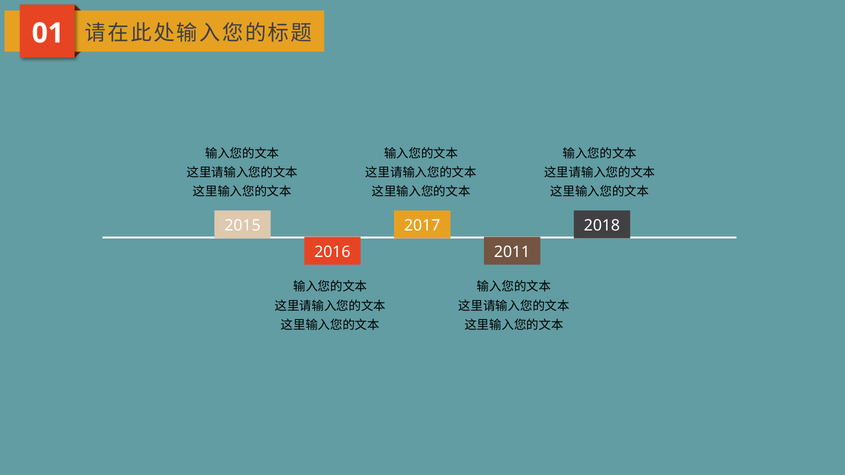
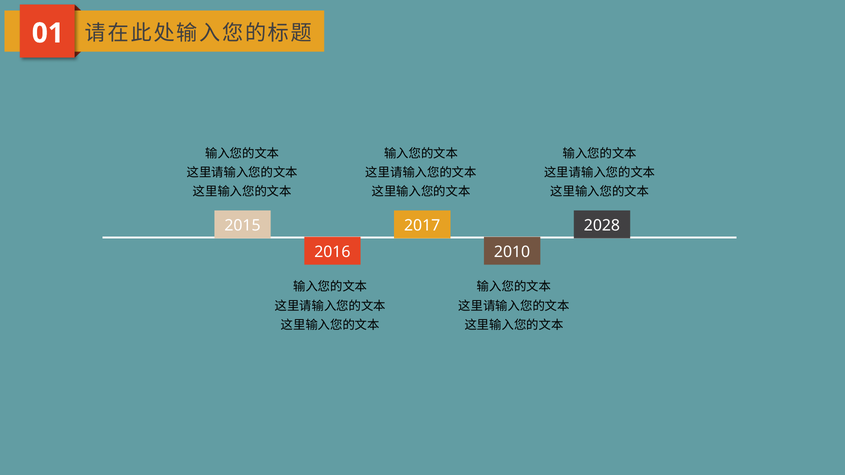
2018: 2018 -> 2028
2011: 2011 -> 2010
